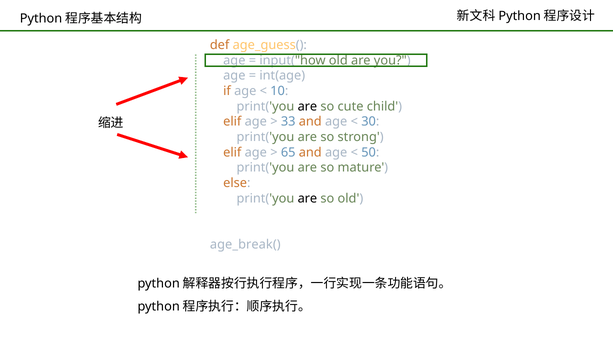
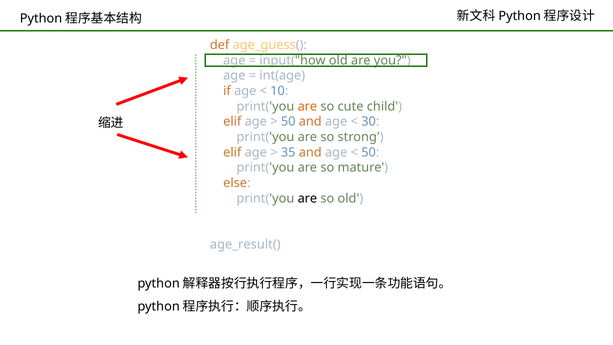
are at (307, 106) colour: black -> orange
33 at (288, 122): 33 -> 50
65: 65 -> 35
age_break(: age_break( -> age_result(
